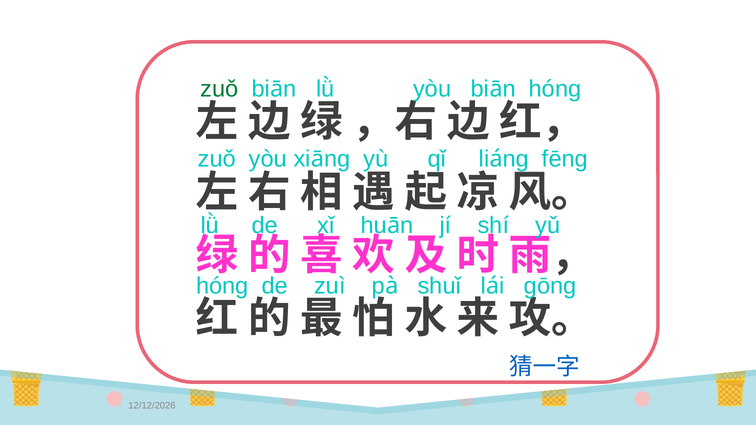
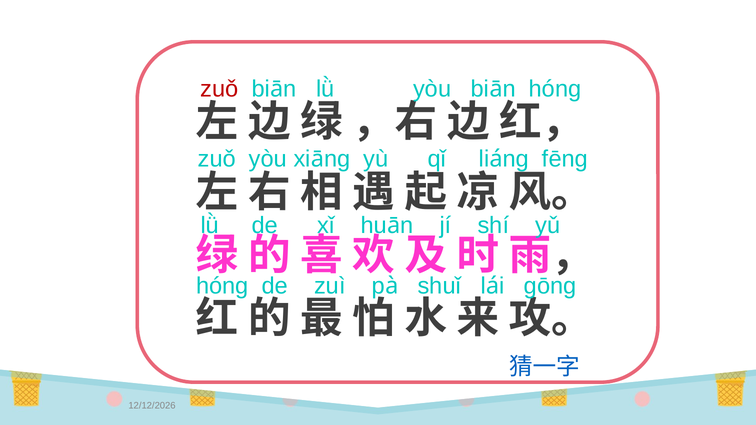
zuǒ at (220, 89) colour: green -> red
